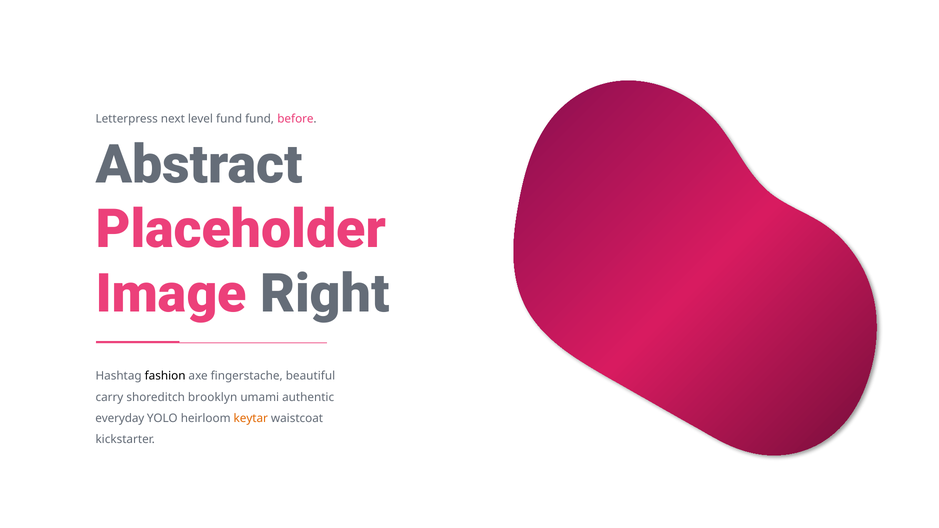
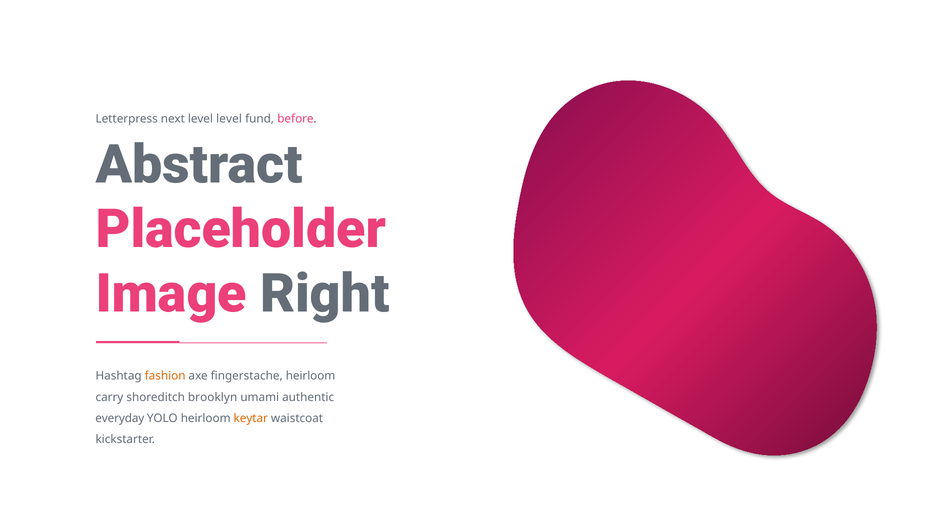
level fund: fund -> level
fashion colour: black -> orange
fingerstache beautiful: beautiful -> heirloom
